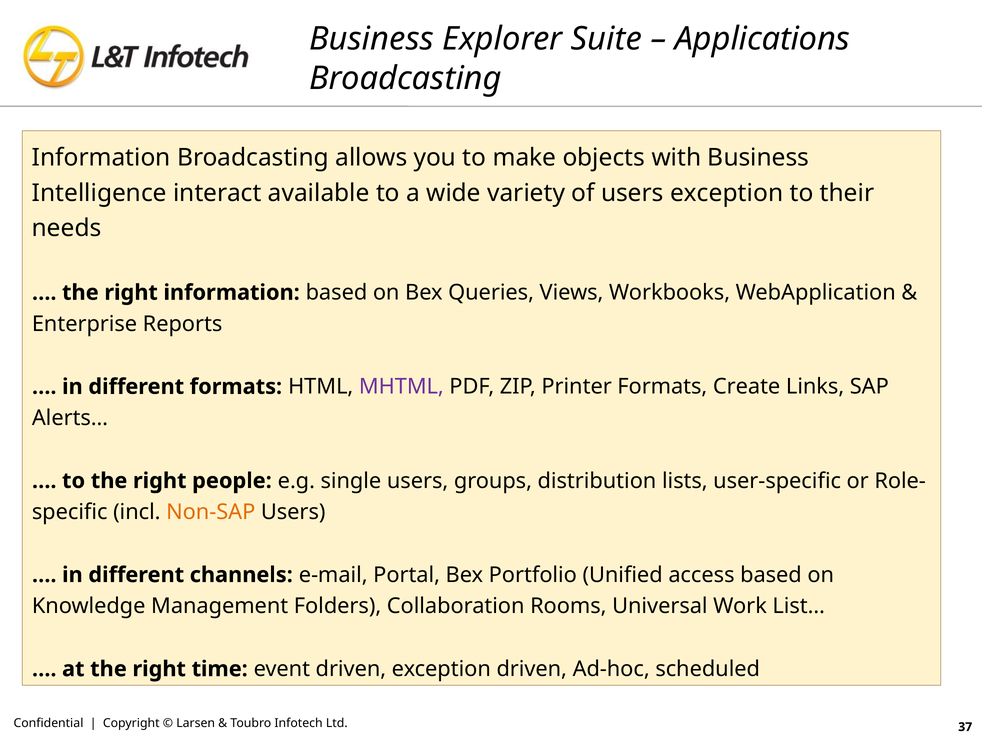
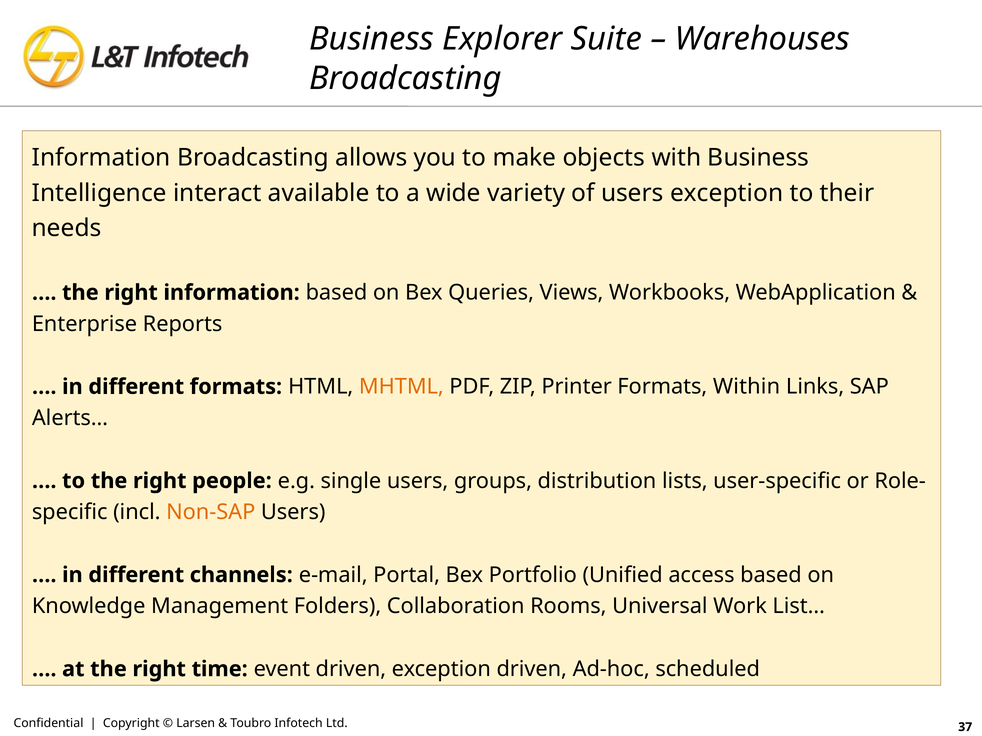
Applications: Applications -> Warehouses
MHTML colour: purple -> orange
Create: Create -> Within
